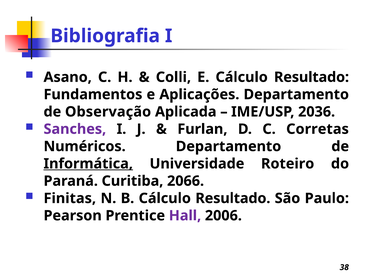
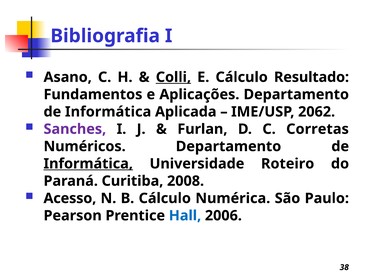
Colli underline: none -> present
Observação at (108, 112): Observação -> Informática
2036: 2036 -> 2062
2066: 2066 -> 2008
Finitas: Finitas -> Acesso
B Cálculo Resultado: Resultado -> Numérica
Hall colour: purple -> blue
